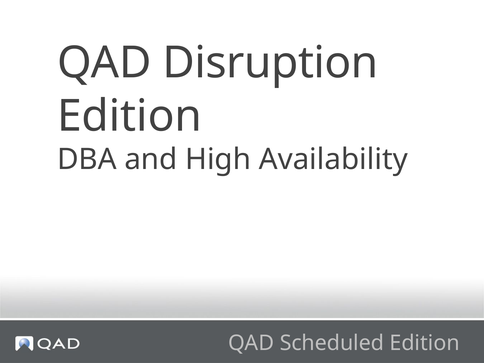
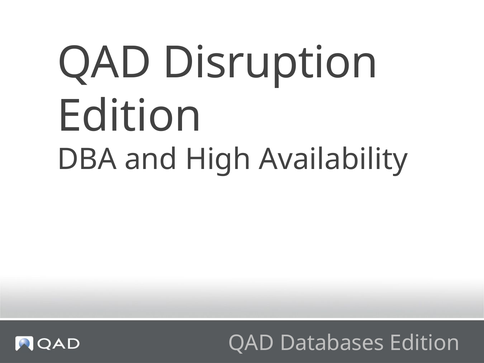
Scheduled: Scheduled -> Databases
